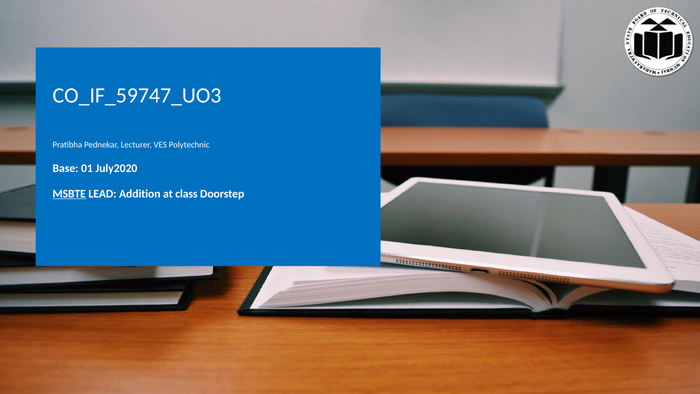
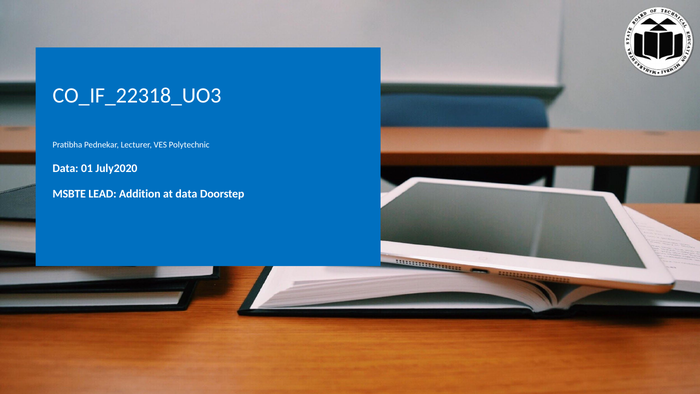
CO_IF_59747_UO3: CO_IF_59747_UO3 -> CO_IF_22318_UO3
Base at (65, 168): Base -> Data
MSBTE underline: present -> none
at class: class -> data
